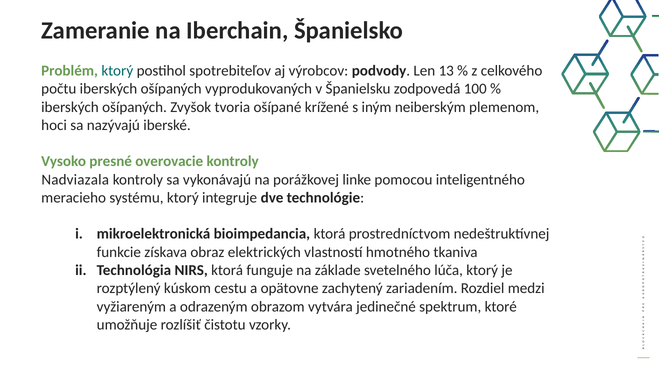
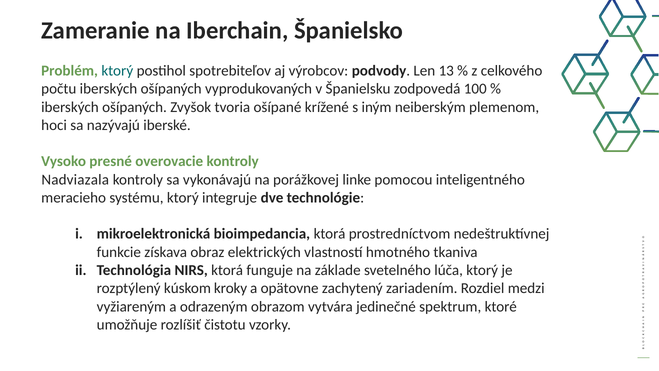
cestu: cestu -> kroky
